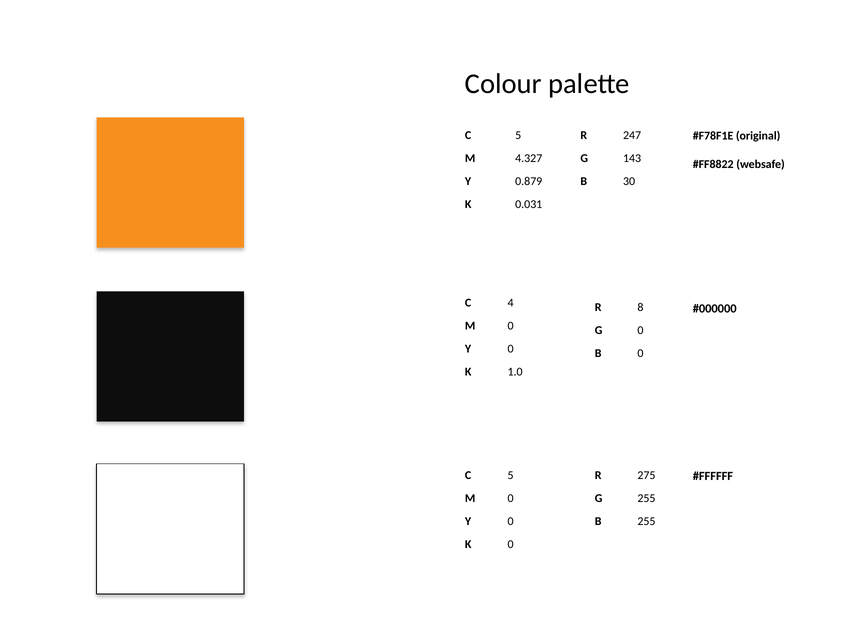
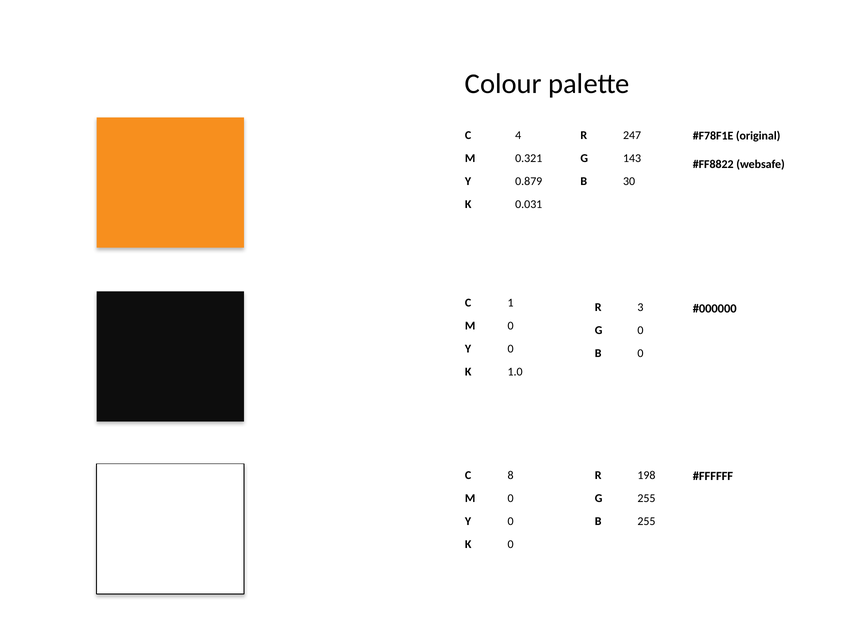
5 at (518, 135): 5 -> 4
4.327: 4.327 -> 0.321
4: 4 -> 1
8: 8 -> 3
5 at (511, 476): 5 -> 8
275: 275 -> 198
